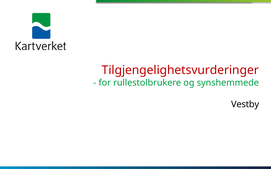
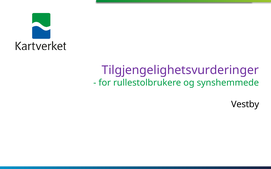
Tilgjengelighetsvurderinger colour: red -> purple
